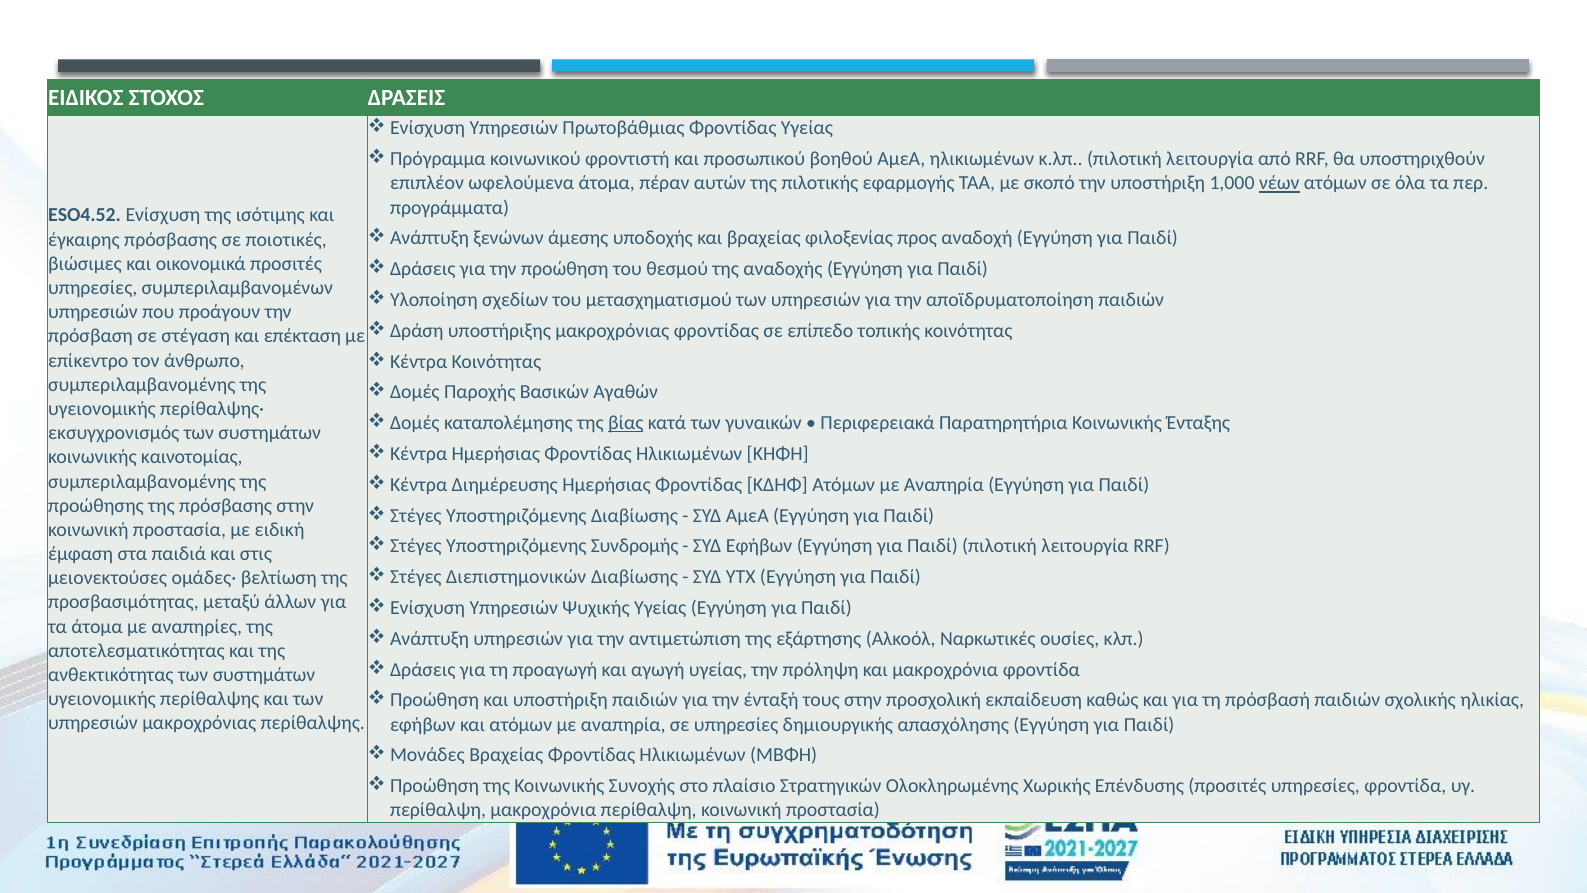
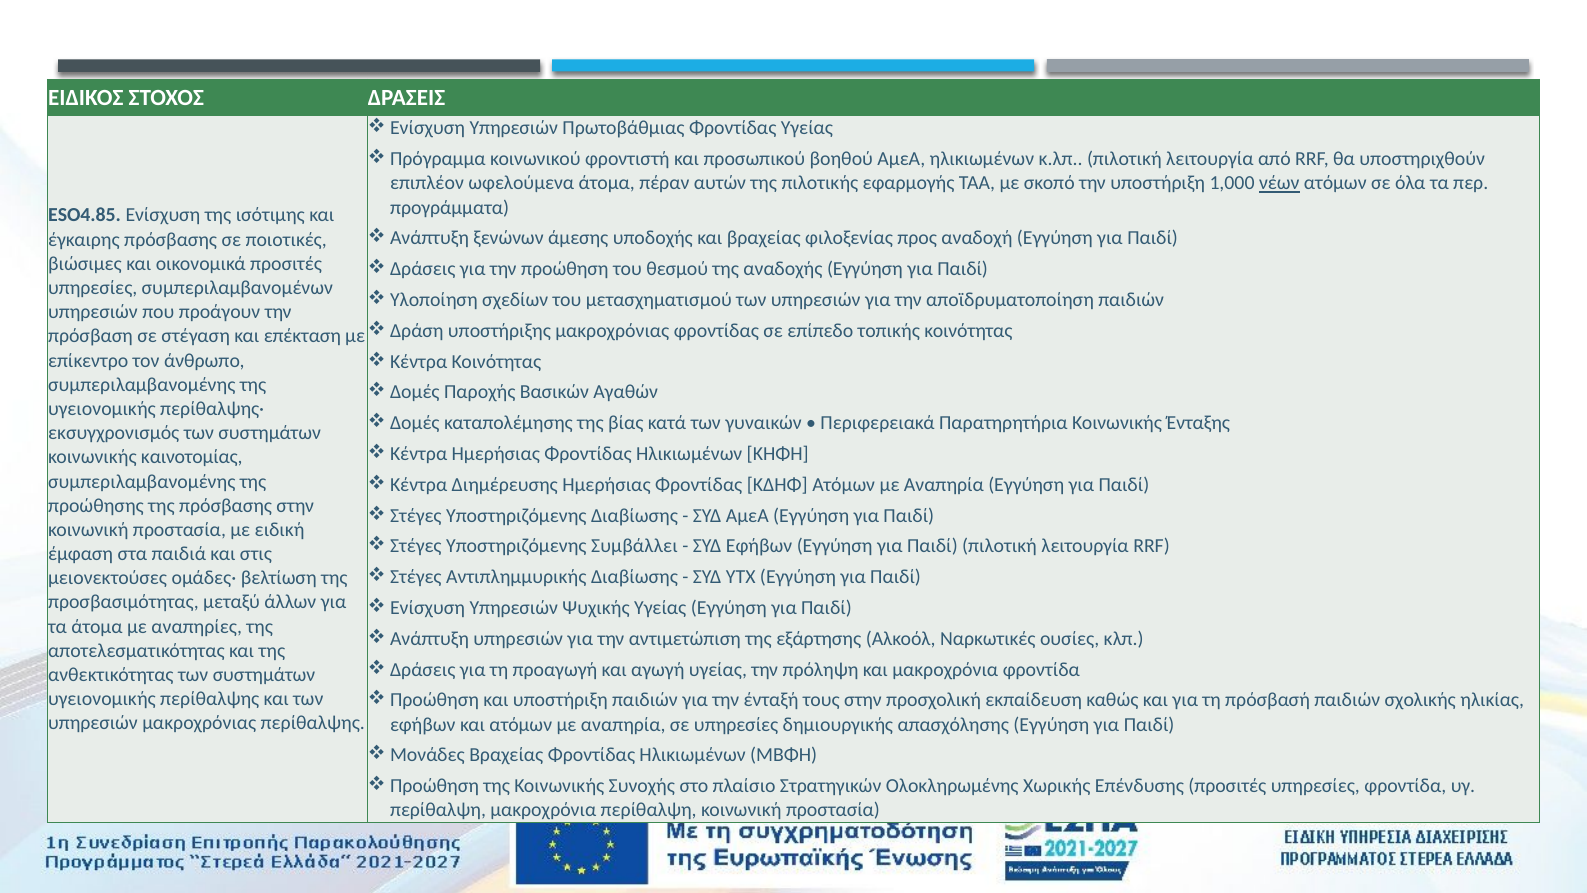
ESO4.52: ESO4.52 -> ESO4.85
βίας underline: present -> none
Συνδρομής: Συνδρομής -> Συμβάλλει
Διεπιστημονικών: Διεπιστημονικών -> Αντιπλημμυρικής
